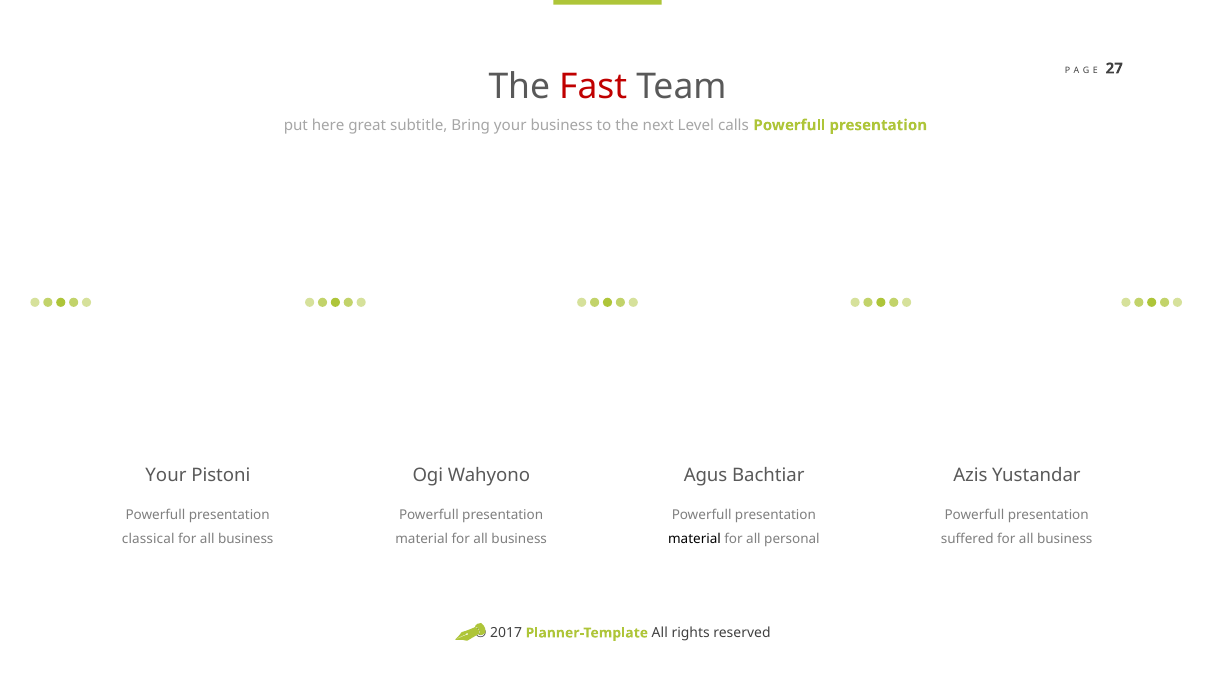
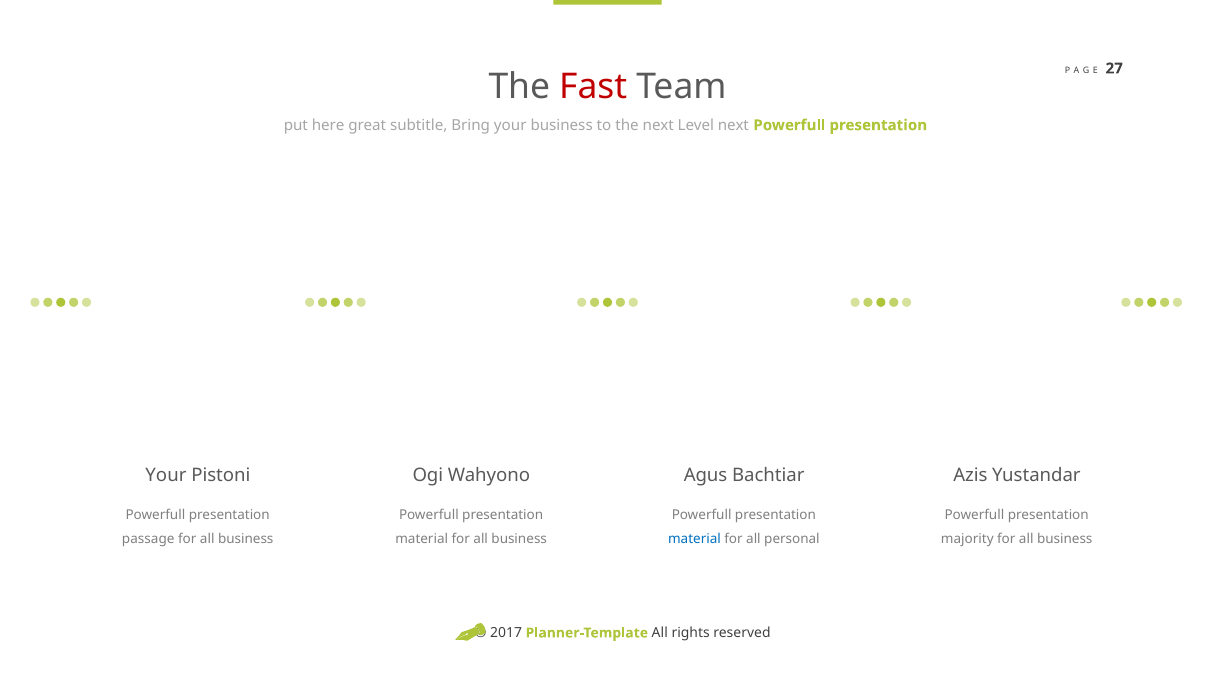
Level calls: calls -> next
classical: classical -> passage
material at (695, 539) colour: black -> blue
suffered: suffered -> majority
